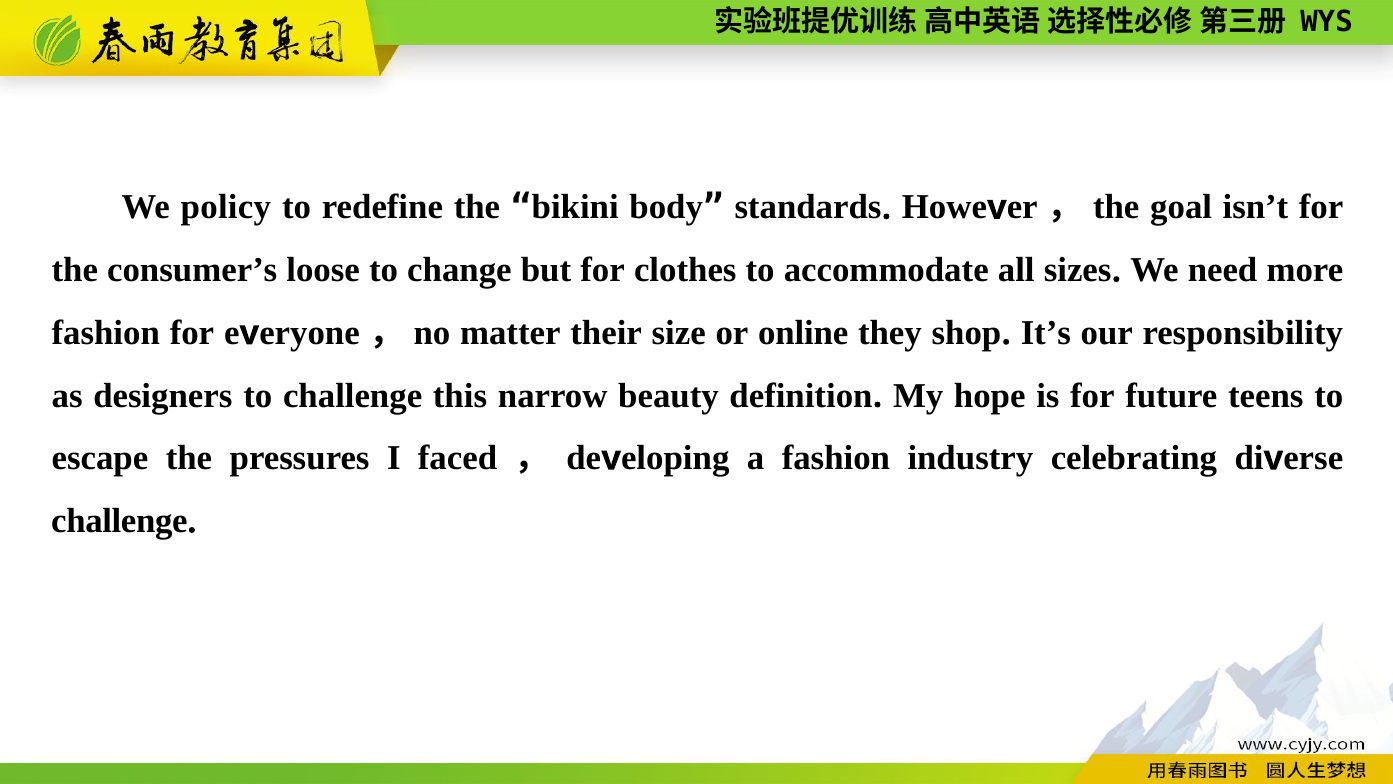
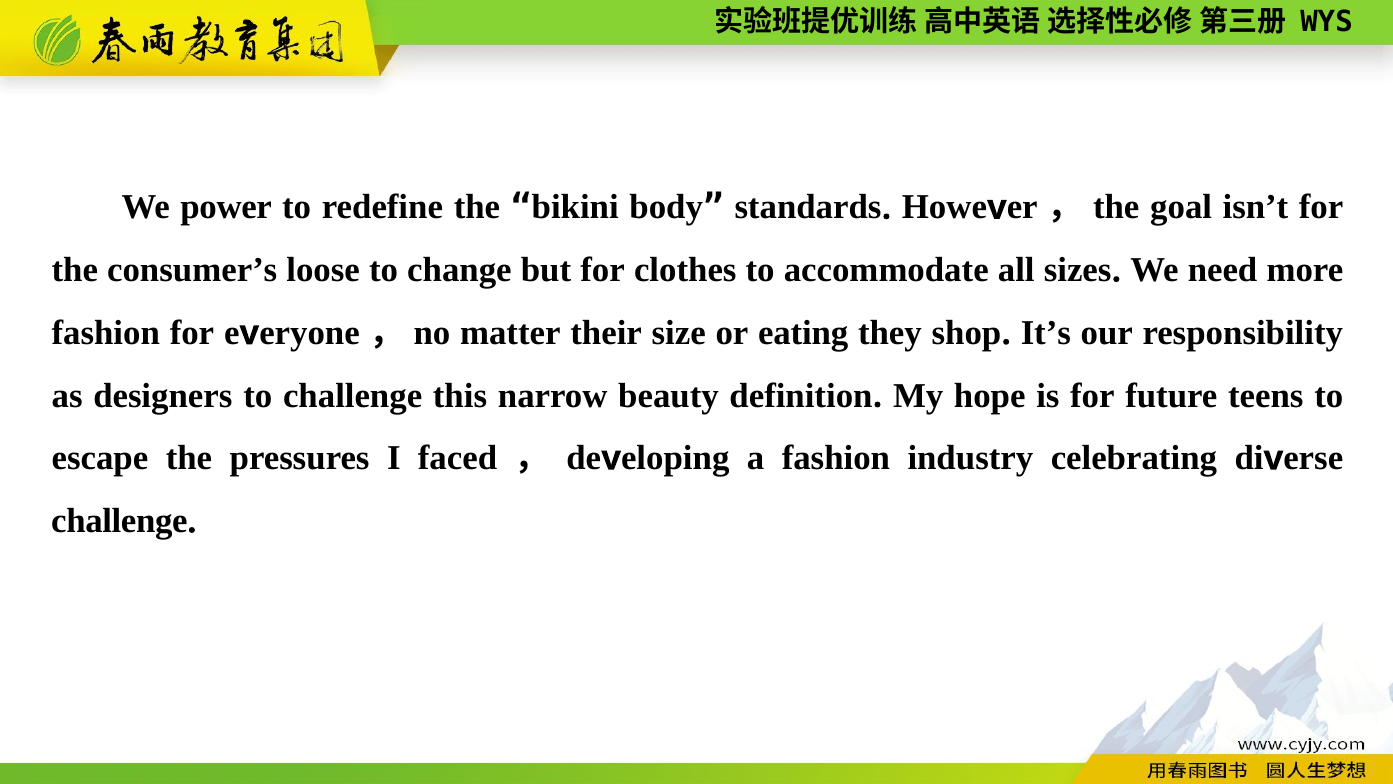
policy: policy -> power
online: online -> eating
